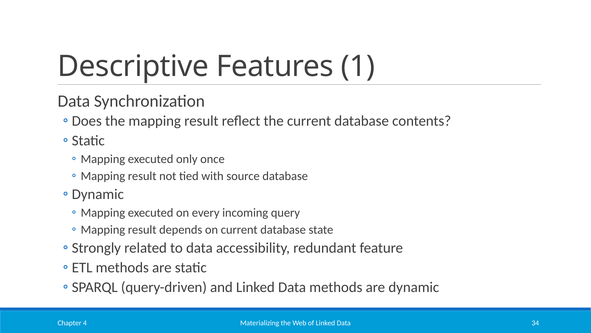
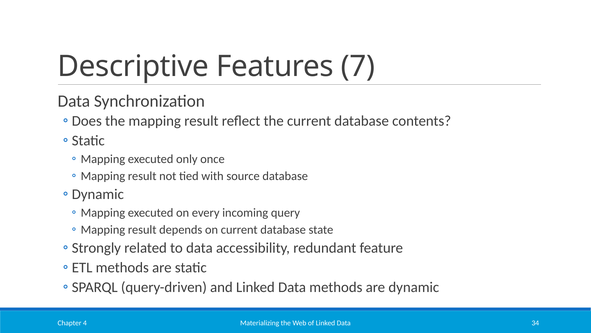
1: 1 -> 7
